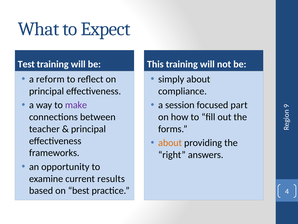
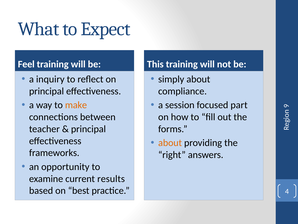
Test: Test -> Feel
reform: reform -> inquiry
make colour: purple -> orange
